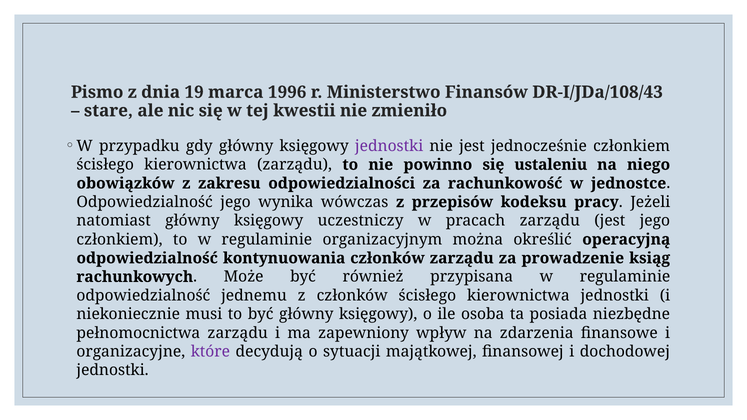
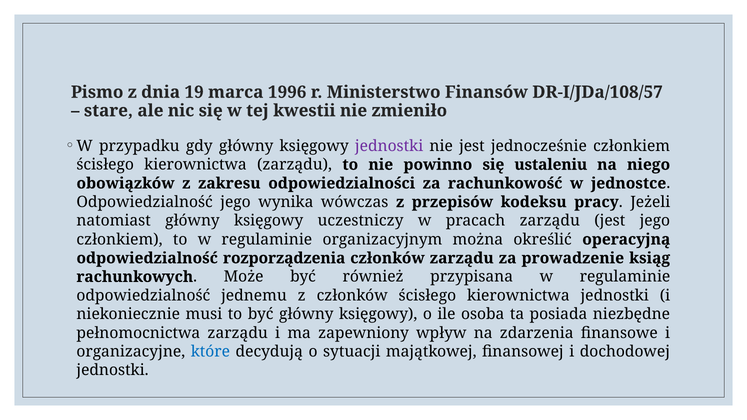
DR-I/JDa/108/43: DR-I/JDa/108/43 -> DR-I/JDa/108/57
kontynuowania: kontynuowania -> rozporządzenia
które colour: purple -> blue
